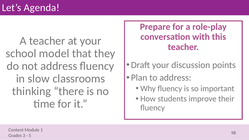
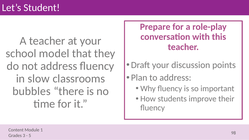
Agenda: Agenda -> Student
thinking: thinking -> bubbles
